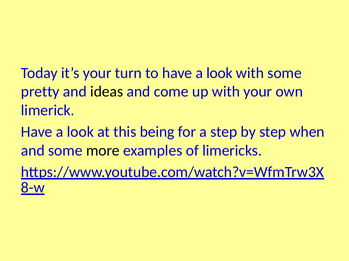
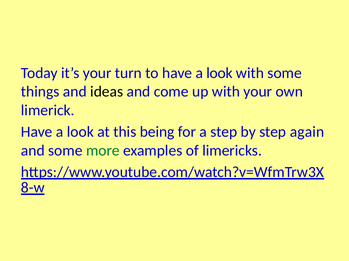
pretty: pretty -> things
when: when -> again
more colour: black -> green
